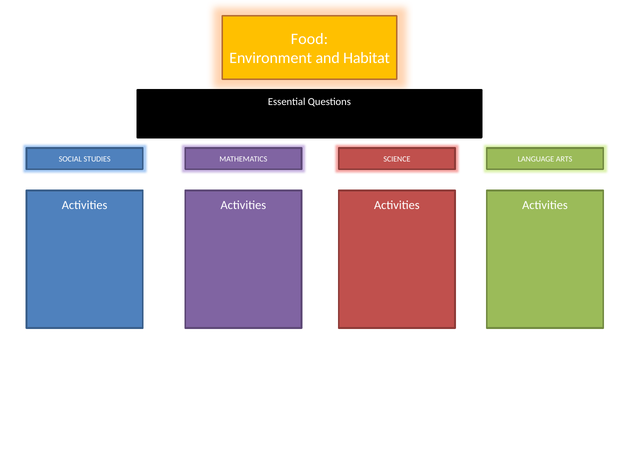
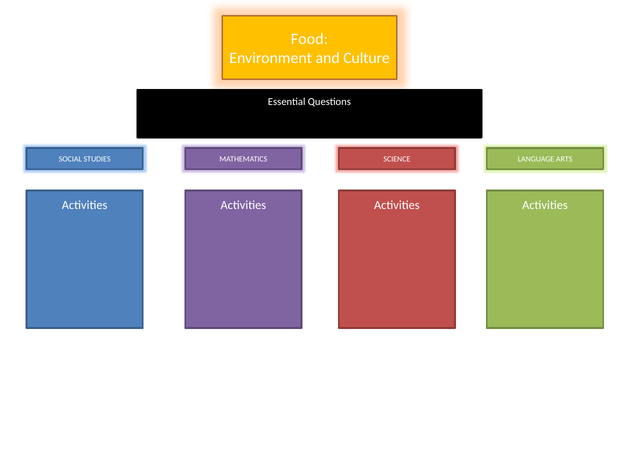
Habitat: Habitat -> Culture
